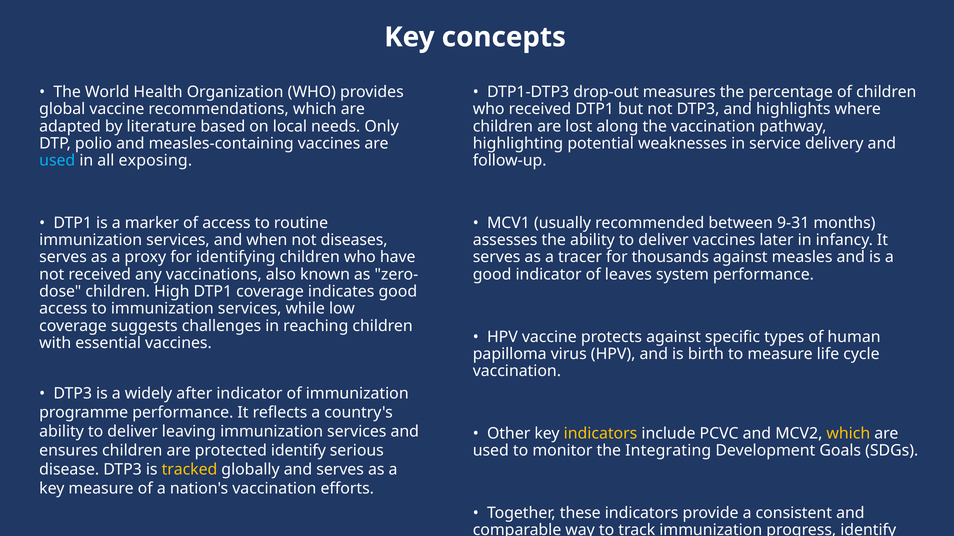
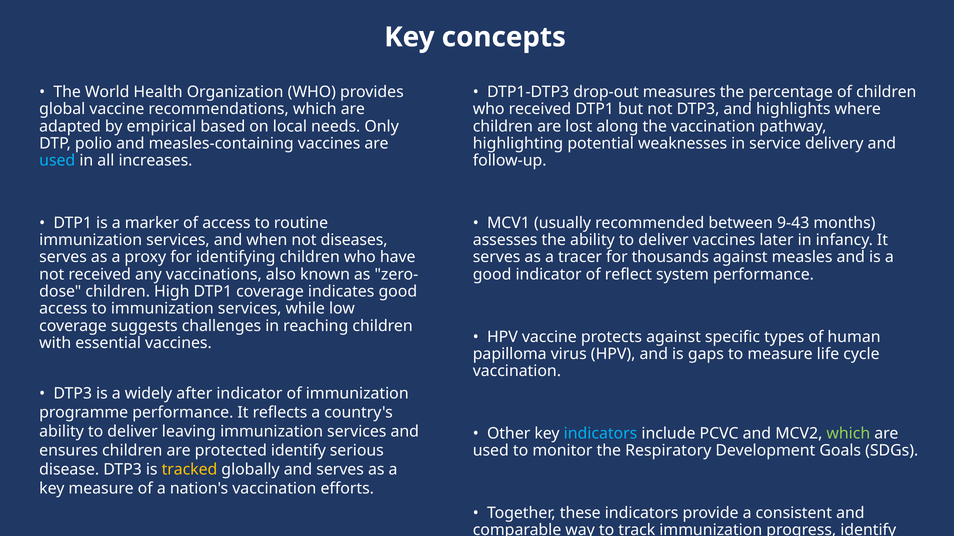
literature: literature -> empirical
exposing: exposing -> increases
9-31: 9-31 -> 9-43
leaves: leaves -> reflect
birth: birth -> gaps
indicators at (601, 434) colour: yellow -> light blue
which at (848, 434) colour: yellow -> light green
Integrating: Integrating -> Respiratory
